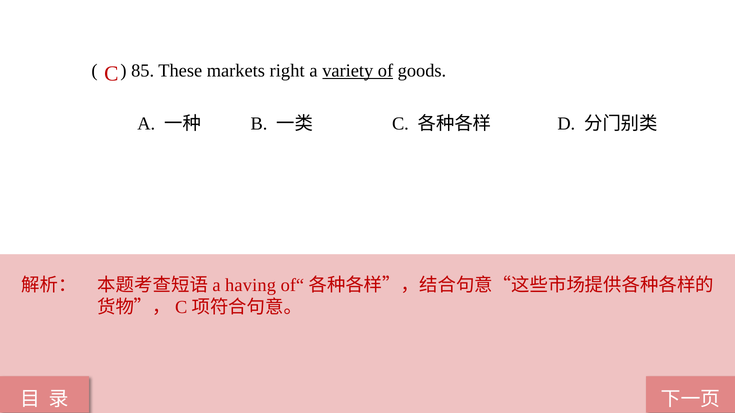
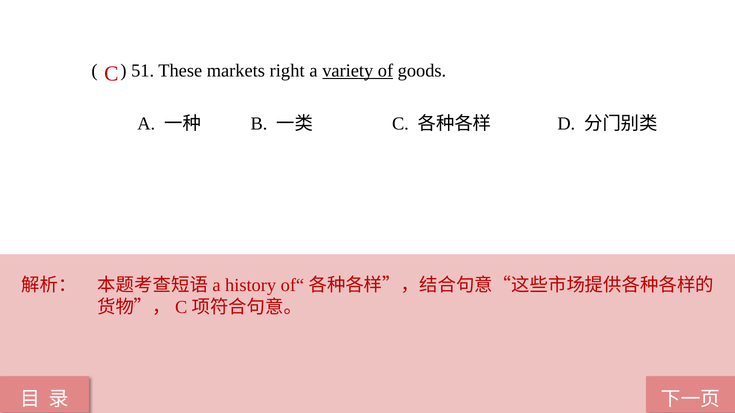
85: 85 -> 51
having: having -> history
